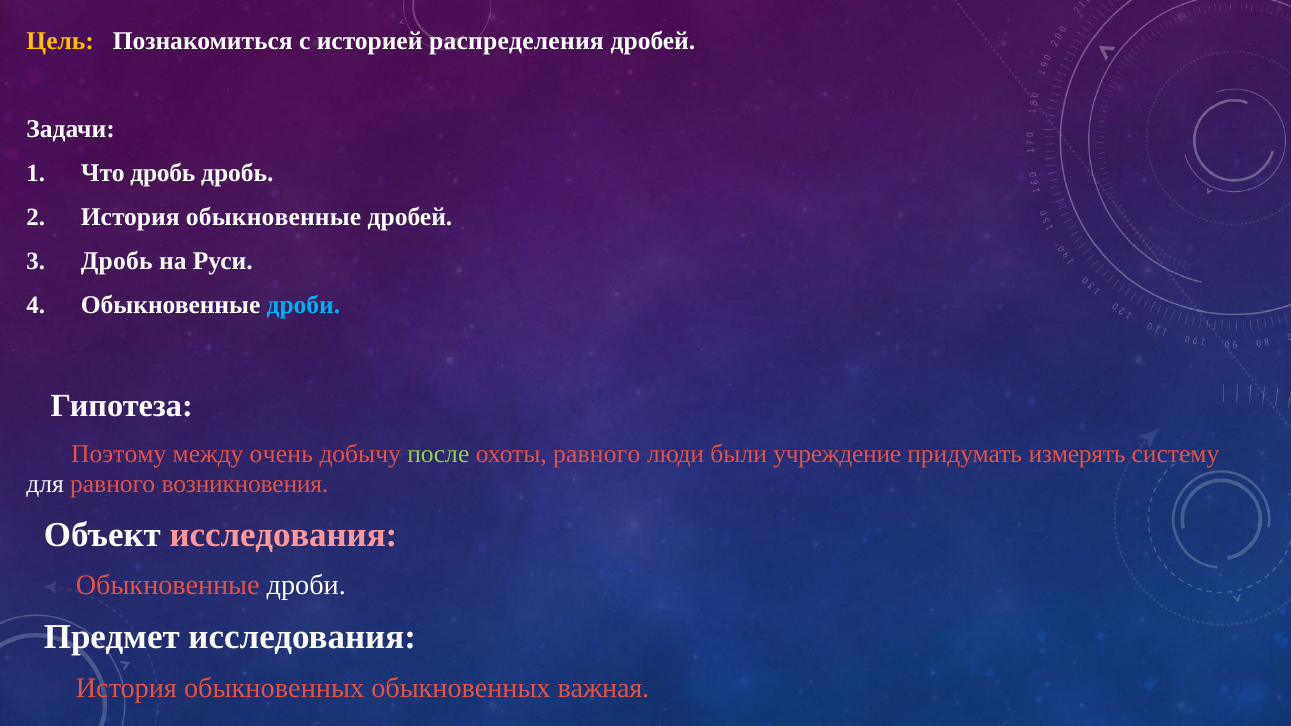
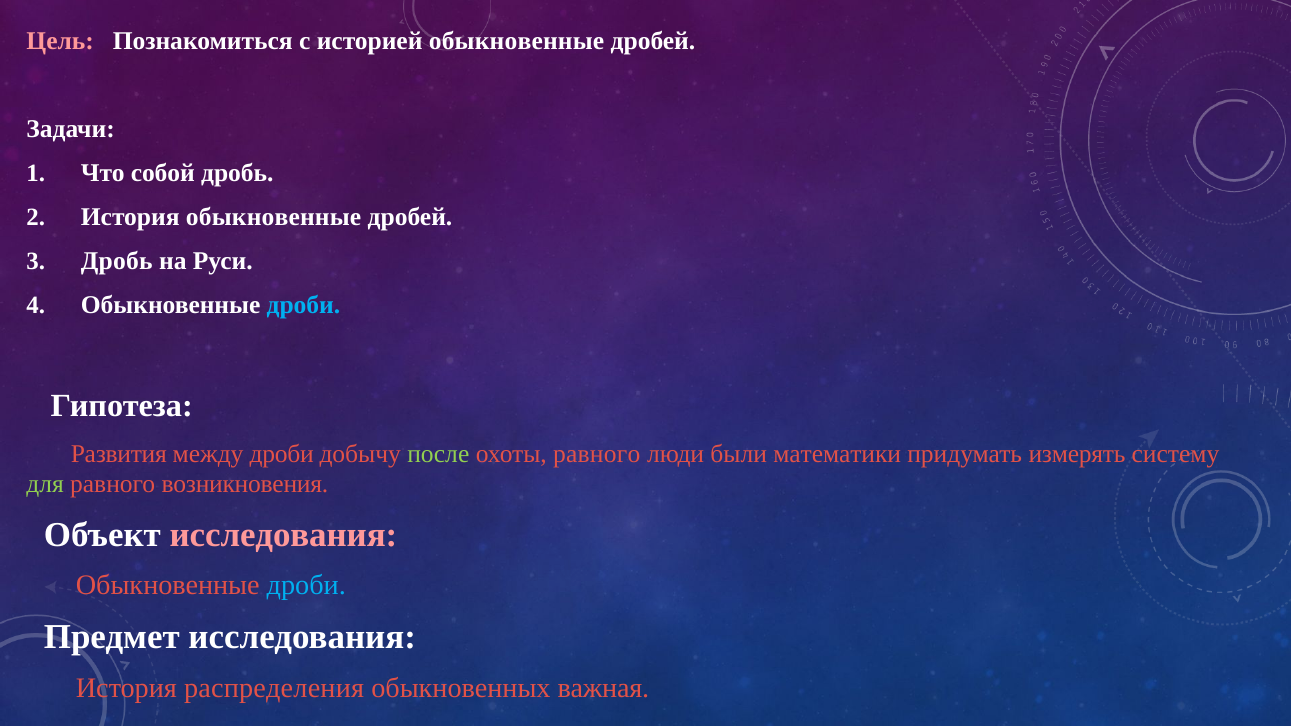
Цель colour: yellow -> pink
историей распределения: распределения -> обыкновенные
Что дробь: дробь -> собой
Поэтому: Поэтому -> Развития
между очень: очень -> дроби
учреждение: учреждение -> математики
для colour: white -> light green
дроби at (306, 586) colour: white -> light blue
История обыкновенных: обыкновенных -> распределения
